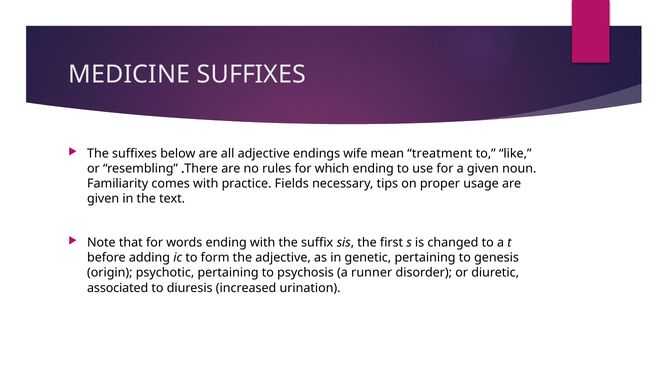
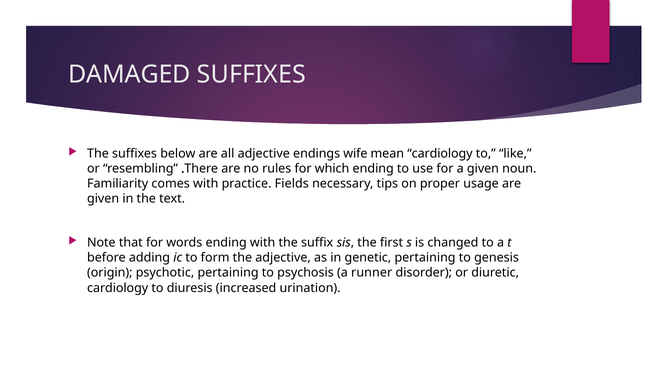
MEDICINE: MEDICINE -> DAMAGED
mean treatment: treatment -> cardiology
associated at (118, 288): associated -> cardiology
